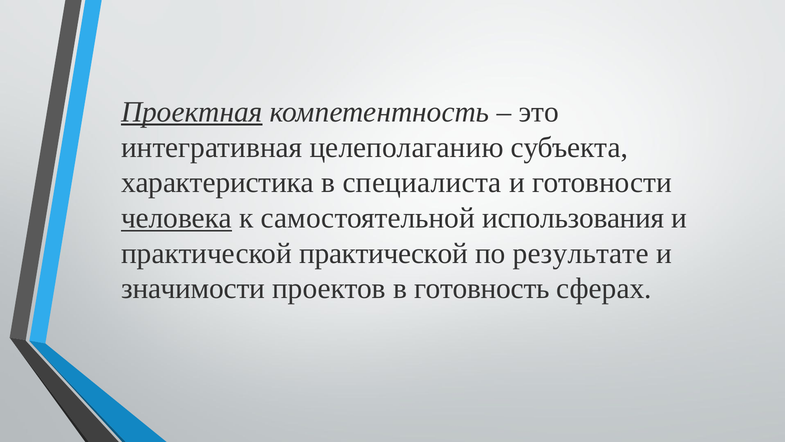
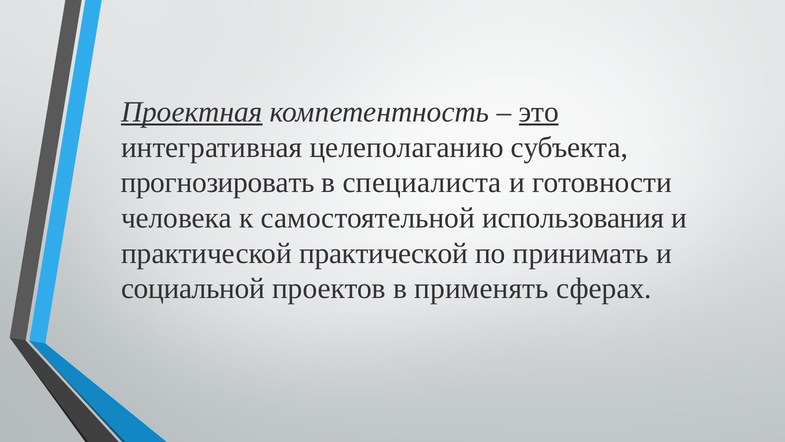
это underline: none -> present
характеристика: характеристика -> прогнозировать
человека underline: present -> none
результате: результате -> принимать
значимости: значимости -> социальной
готовность: готовность -> применять
